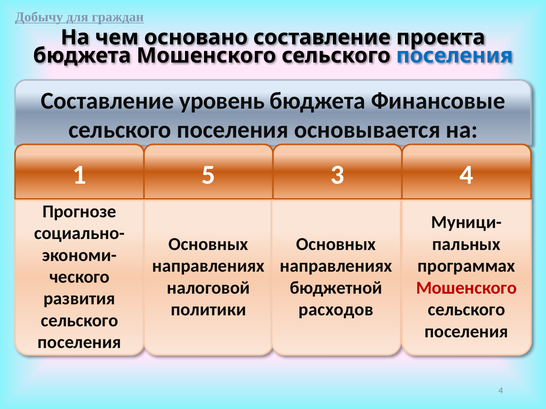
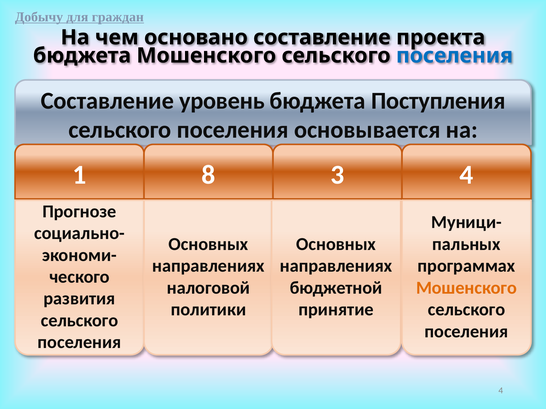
Финансовые: Финансовые -> Поступления
5: 5 -> 8
Мошенского at (466, 288) colour: red -> orange
расходов: расходов -> принятие
